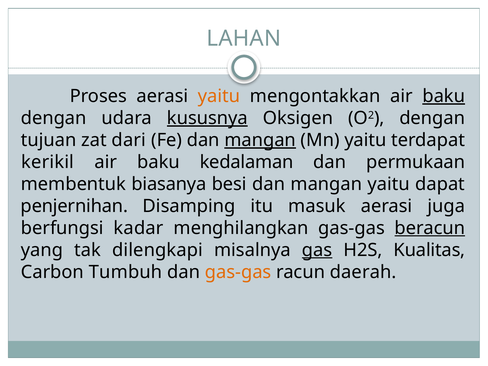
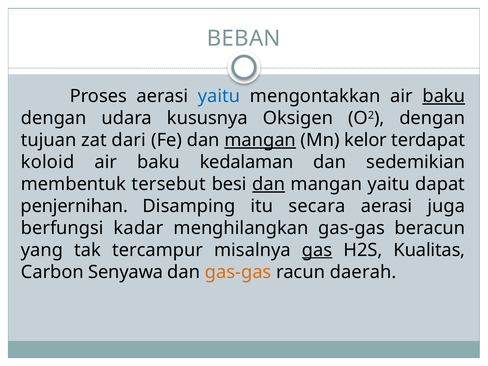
LAHAN: LAHAN -> BEBAN
yaitu at (219, 96) colour: orange -> blue
kususnya underline: present -> none
Mn yaitu: yaitu -> kelor
kerikil: kerikil -> koloid
permukaan: permukaan -> sedemikian
biasanya: biasanya -> tersebut
dan at (269, 184) underline: none -> present
masuk: masuk -> secara
beracun underline: present -> none
dilengkapi: dilengkapi -> tercampur
Tumbuh: Tumbuh -> Senyawa
